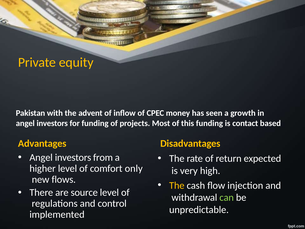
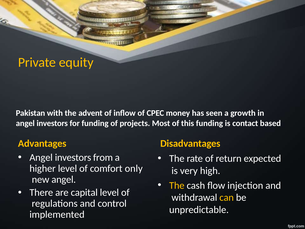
new flows: flows -> angel
source: source -> capital
can colour: light green -> yellow
